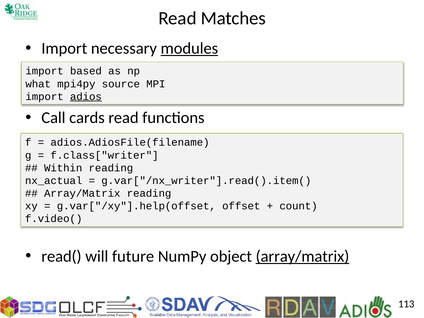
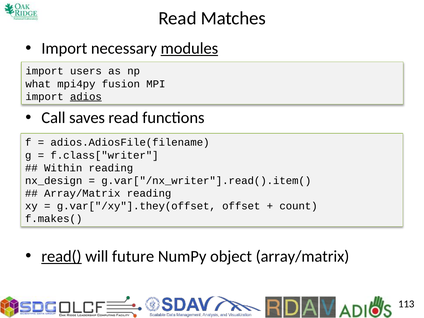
based: based -> users
source: source -> fusion
cards: cards -> saves
nx_actual: nx_actual -> nx_design
g.var["/xy"].help(offset: g.var["/xy"].help(offset -> g.var["/xy"].they(offset
f.video(: f.video( -> f.makes(
read( underline: none -> present
array/matrix at (302, 256) underline: present -> none
